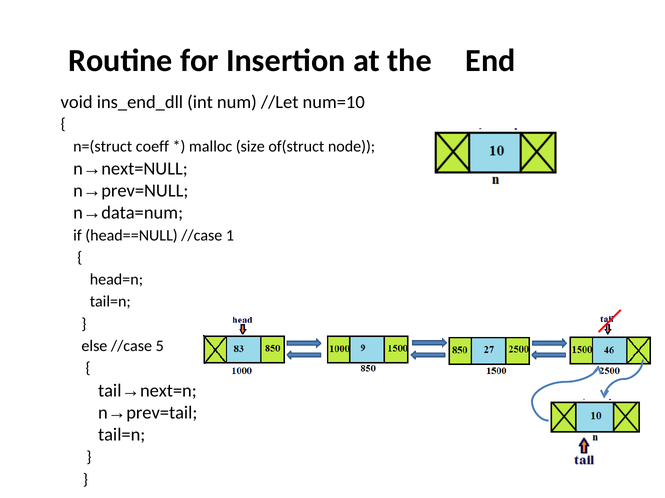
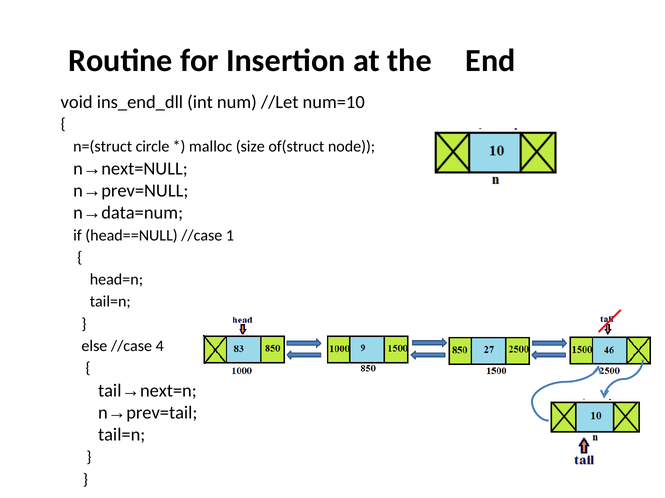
coeff: coeff -> circle
5: 5 -> 4
